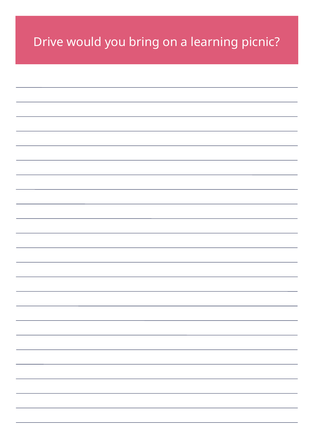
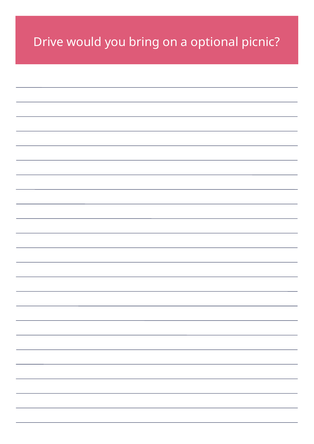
learning: learning -> optional
